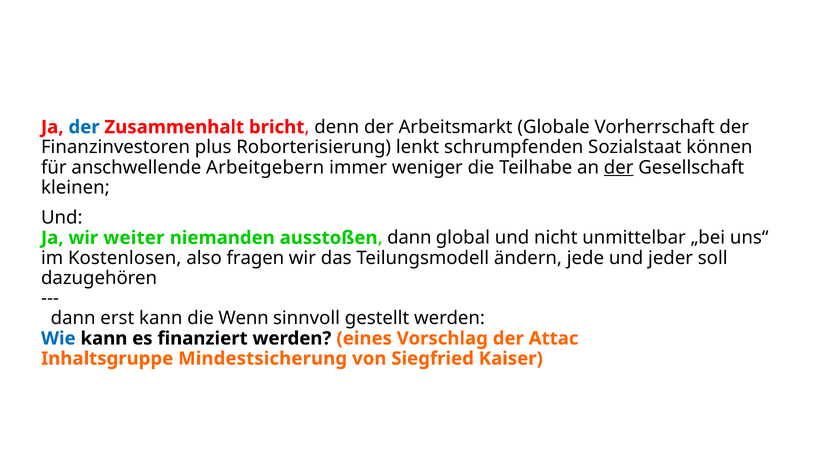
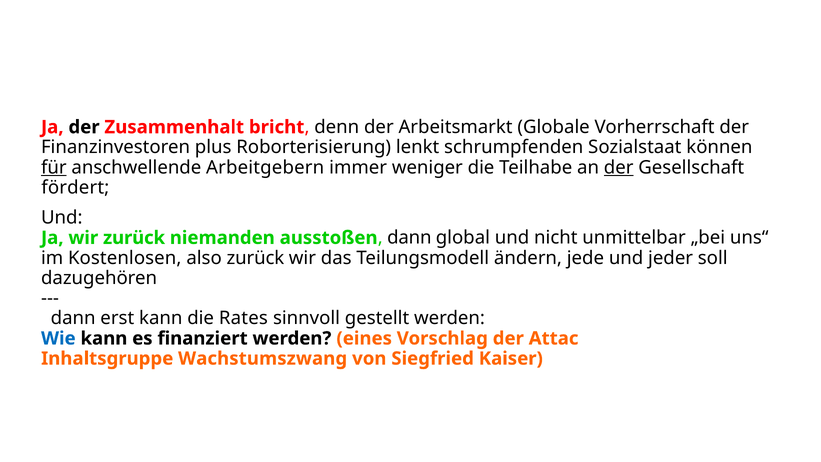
der at (84, 127) colour: blue -> black
für underline: none -> present
kleinen: kleinen -> fördert
wir weiter: weiter -> zurück
also fragen: fragen -> zurück
Wenn: Wenn -> Rates
Mindestsicherung: Mindestsicherung -> Wachstumszwang
